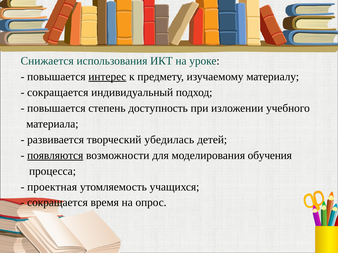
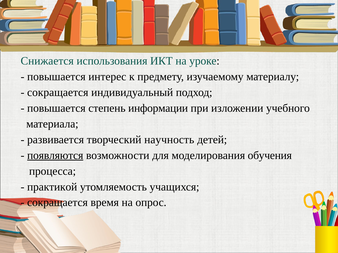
интерес underline: present -> none
доступность: доступность -> информации
убедилась: убедилась -> научность
проектная: проектная -> практикой
